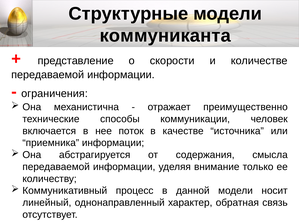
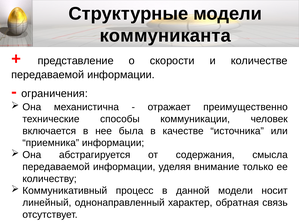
поток: поток -> была
